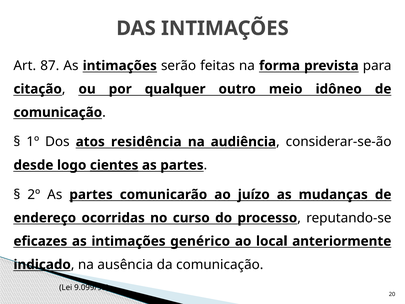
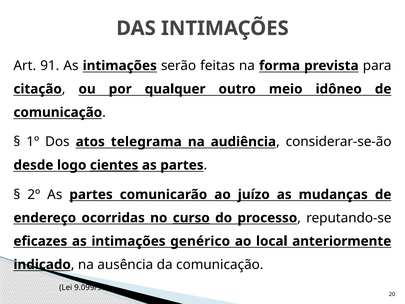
87: 87 -> 91
residência: residência -> telegrama
curso underline: none -> present
